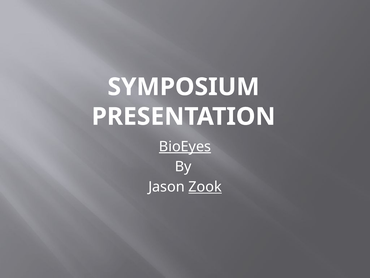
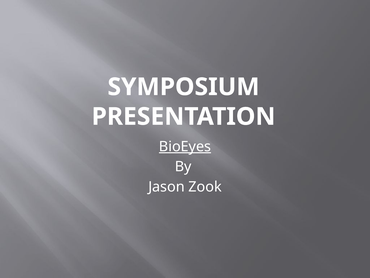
Zook underline: present -> none
